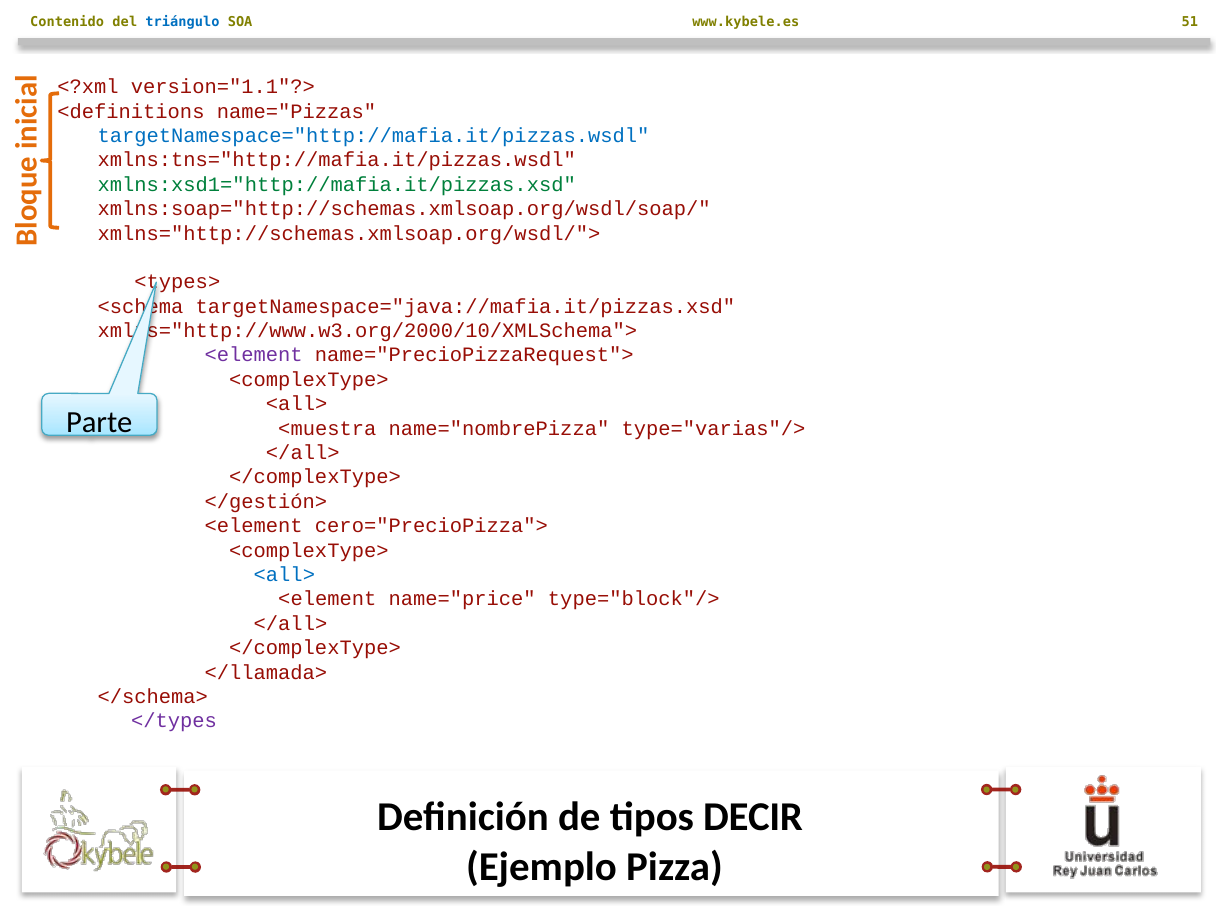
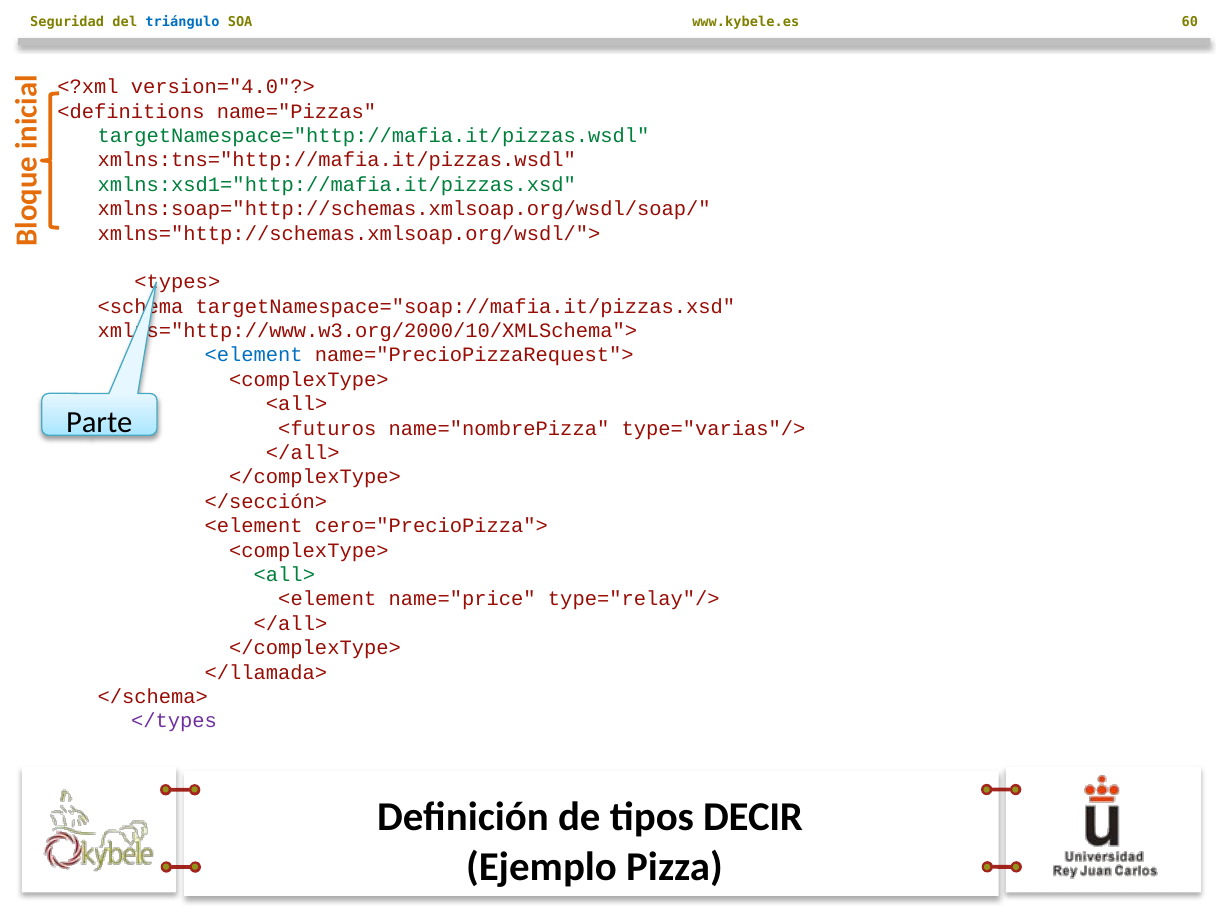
Contenido: Contenido -> Seguridad
51: 51 -> 60
version="1.1"?>: version="1.1"?> -> version="4.0"?>
targetNamespace="http://mafia.it/pizzas.wsdl colour: blue -> green
targetNamespace="java://mafia.it/pizzas.xsd: targetNamespace="java://mafia.it/pizzas.xsd -> targetNamespace="soap://mafia.it/pizzas.xsd
<element at (254, 355) colour: purple -> blue
<muestra: <muestra -> <futuros
</gestión>: </gestión> -> </sección>
<all> at (284, 575) colour: blue -> green
type="block"/>: type="block"/> -> type="relay"/>
